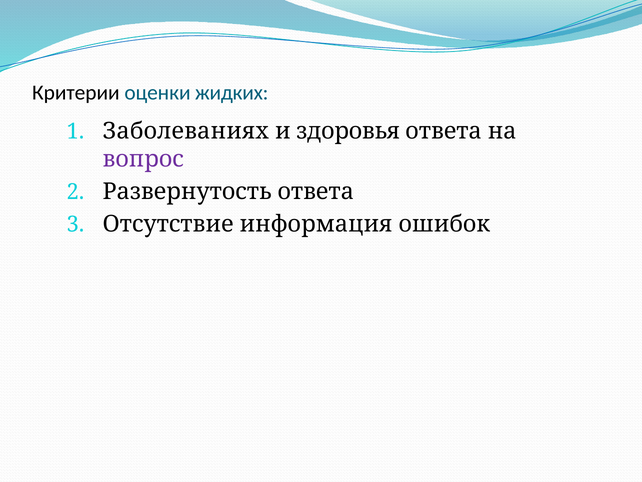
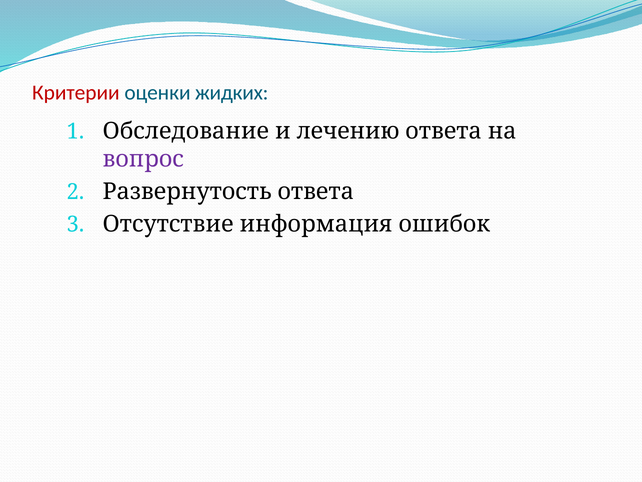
Критерии colour: black -> red
Заболеваниях: Заболеваниях -> Обследование
здоровья: здоровья -> лечению
